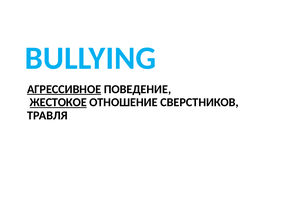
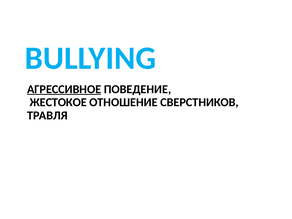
ЖЕСТОКОЕ underline: present -> none
